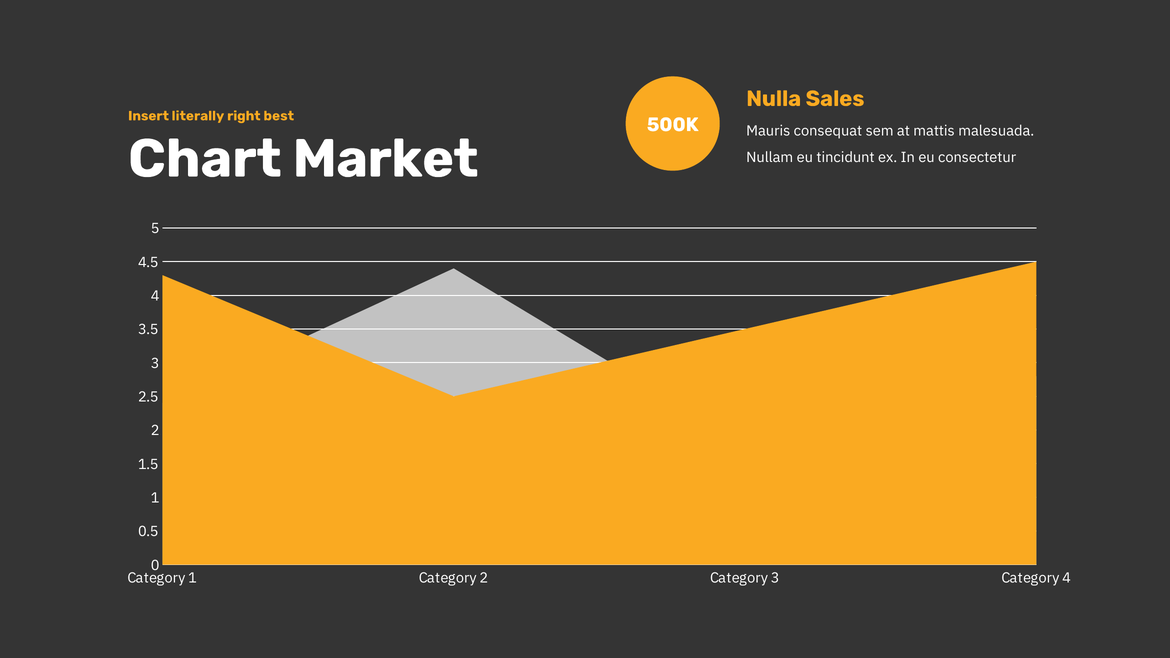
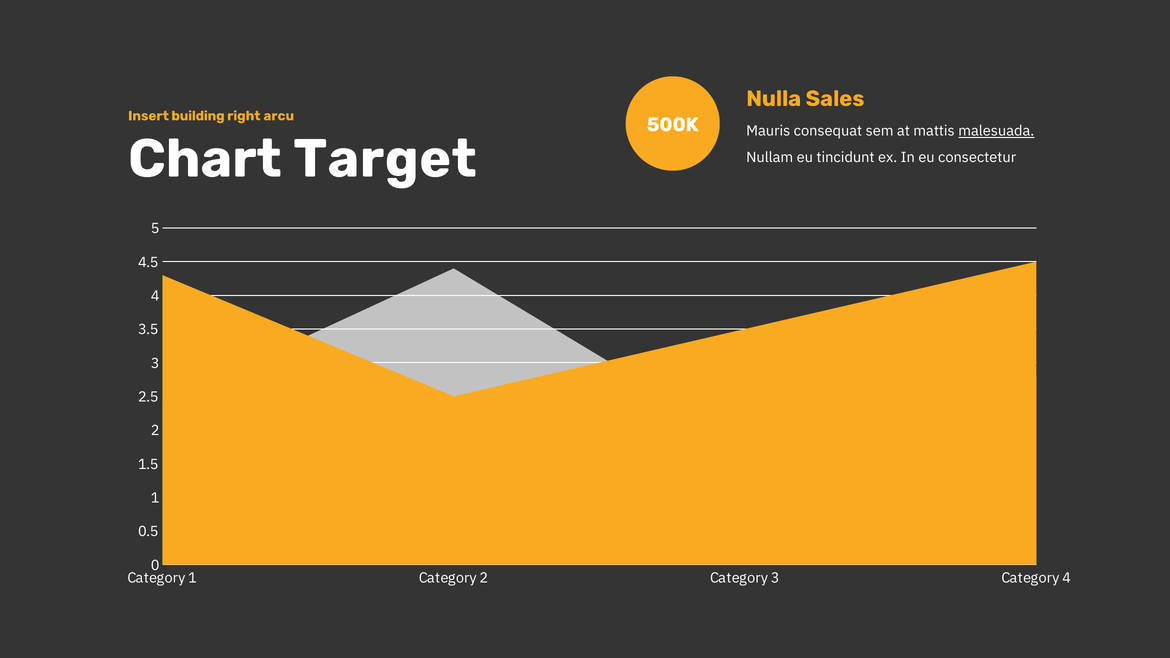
literally: literally -> building
best: best -> arcu
malesuada underline: none -> present
Market: Market -> Target
